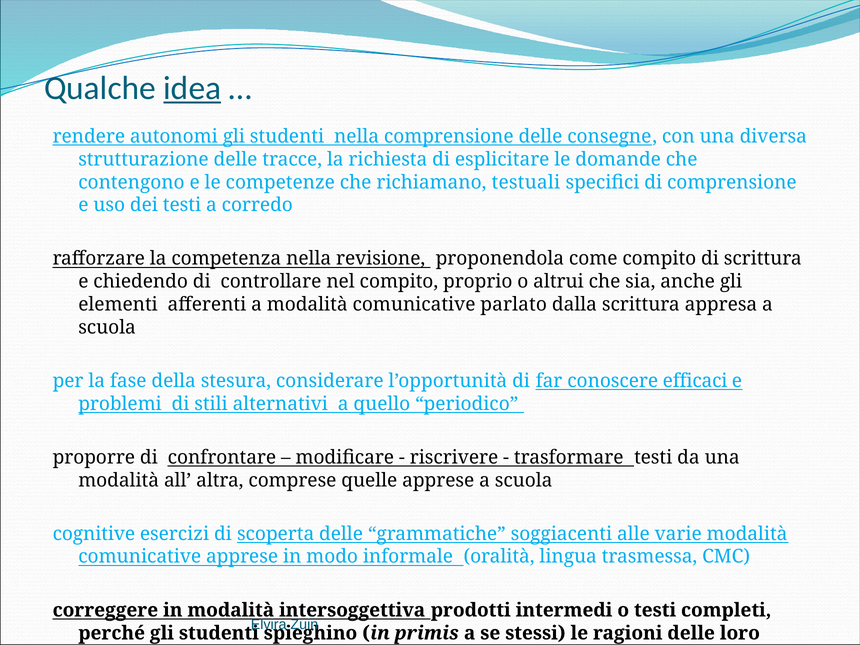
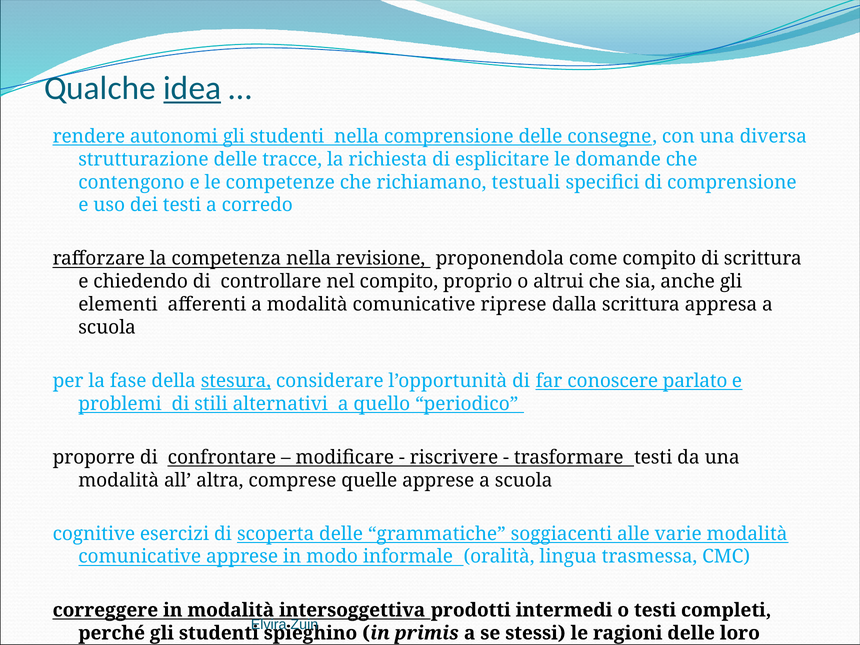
parlato: parlato -> riprese
stesura underline: none -> present
efficaci: efficaci -> parlato
